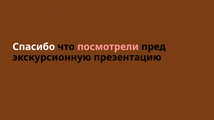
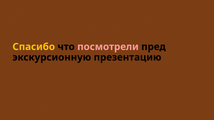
Спасибо colour: white -> yellow
